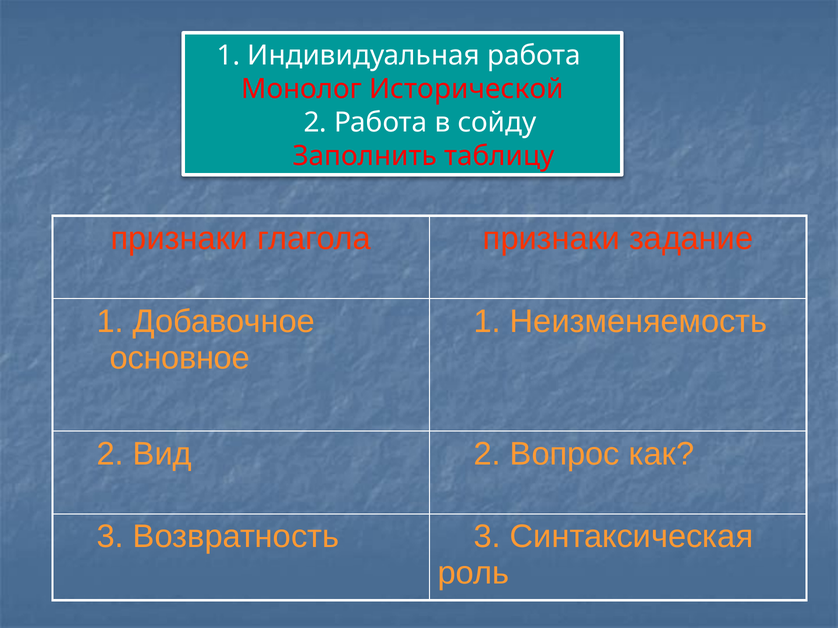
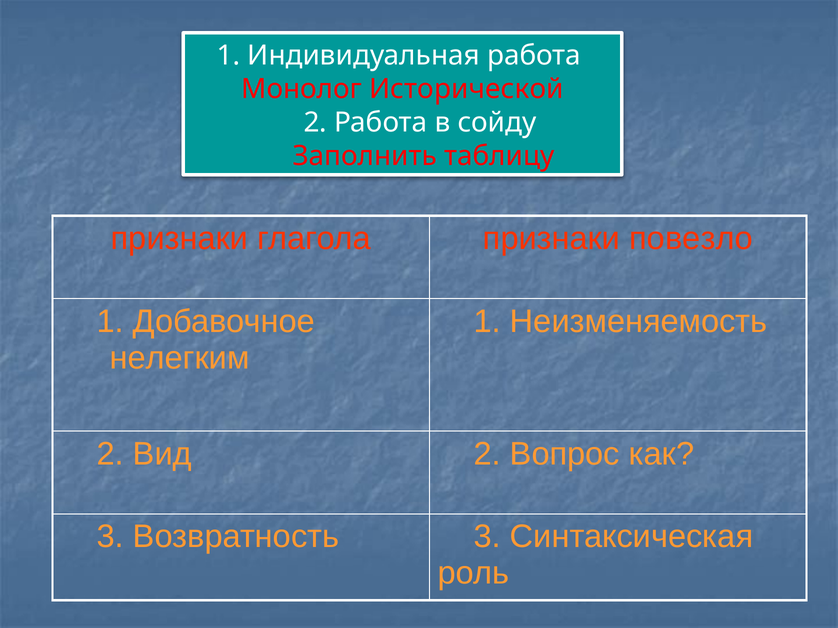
задание: задание -> повезло
основное: основное -> нелегким
